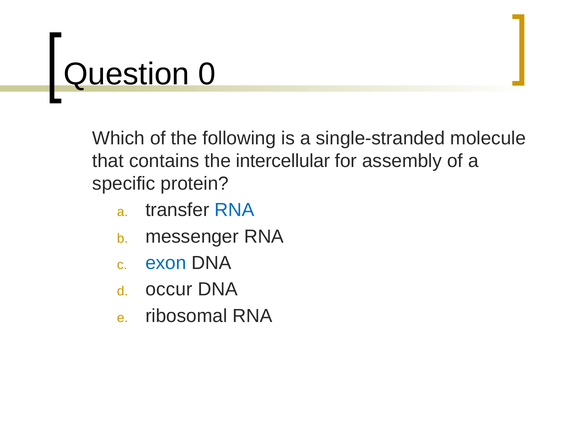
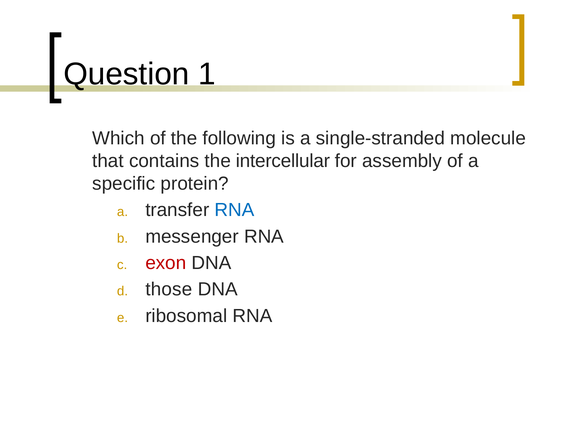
0: 0 -> 1
exon colour: blue -> red
occur: occur -> those
